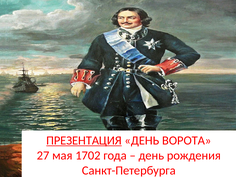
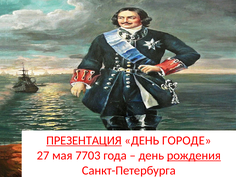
ВОРОТА: ВОРОТА -> ГОРОДЕ
1702: 1702 -> 7703
рождения underline: none -> present
